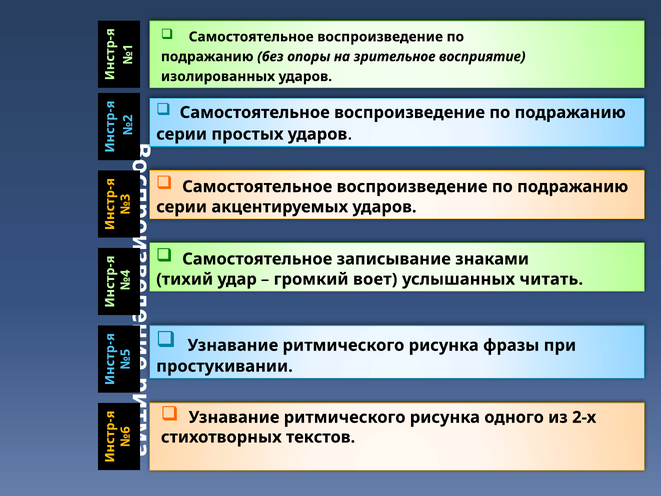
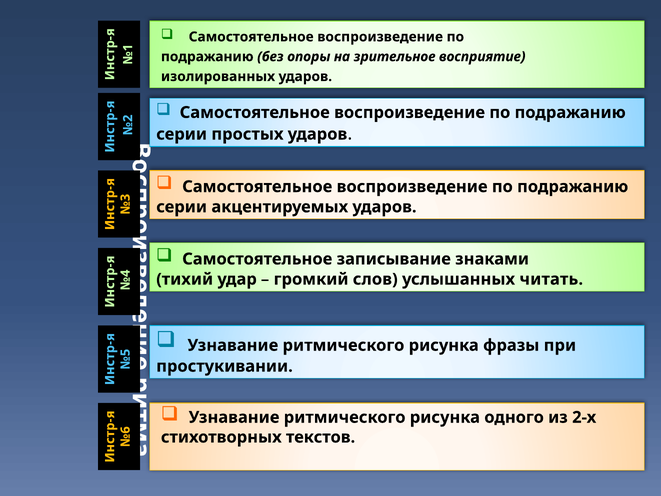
воет: воет -> слов
